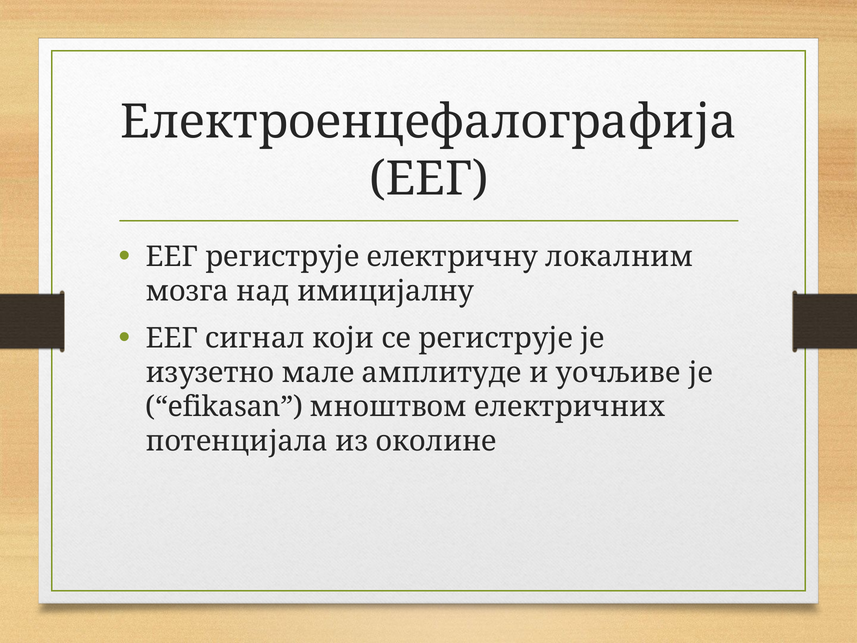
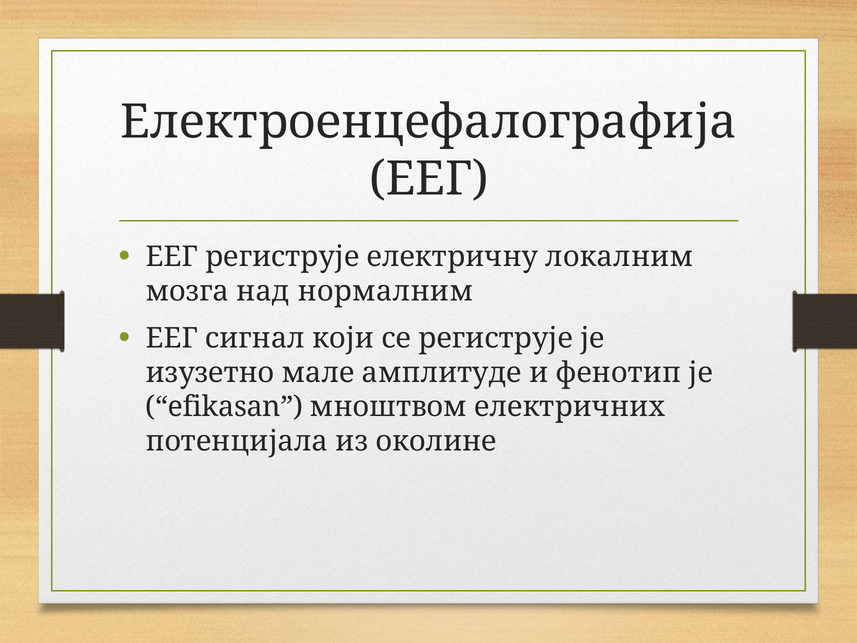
имицијалну: имицијалну -> нормалним
уочљиве: уочљиве -> фенотип
